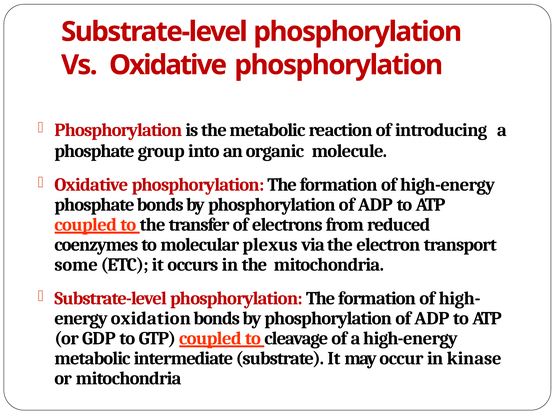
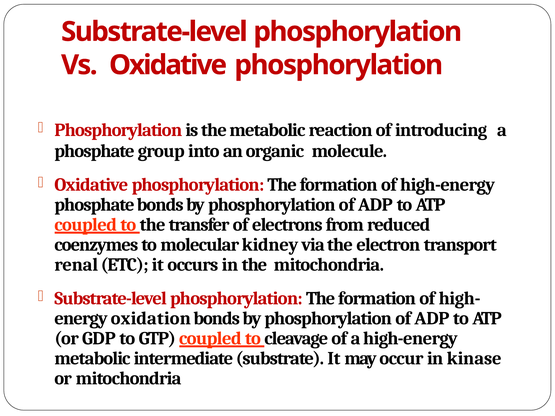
plexus: plexus -> kidney
some: some -> renal
